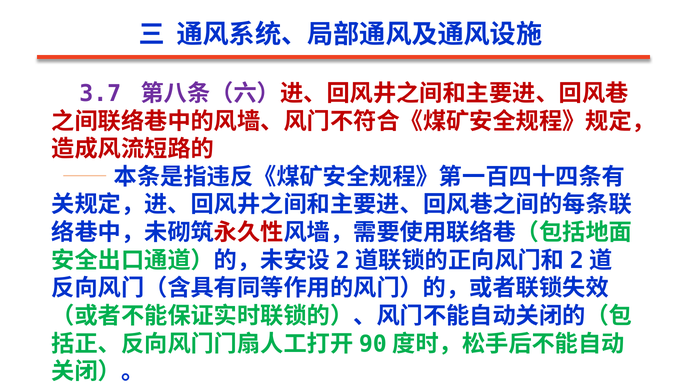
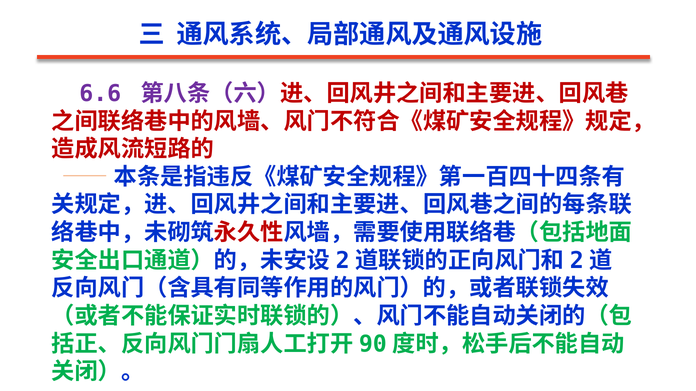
3.7: 3.7 -> 6.6
